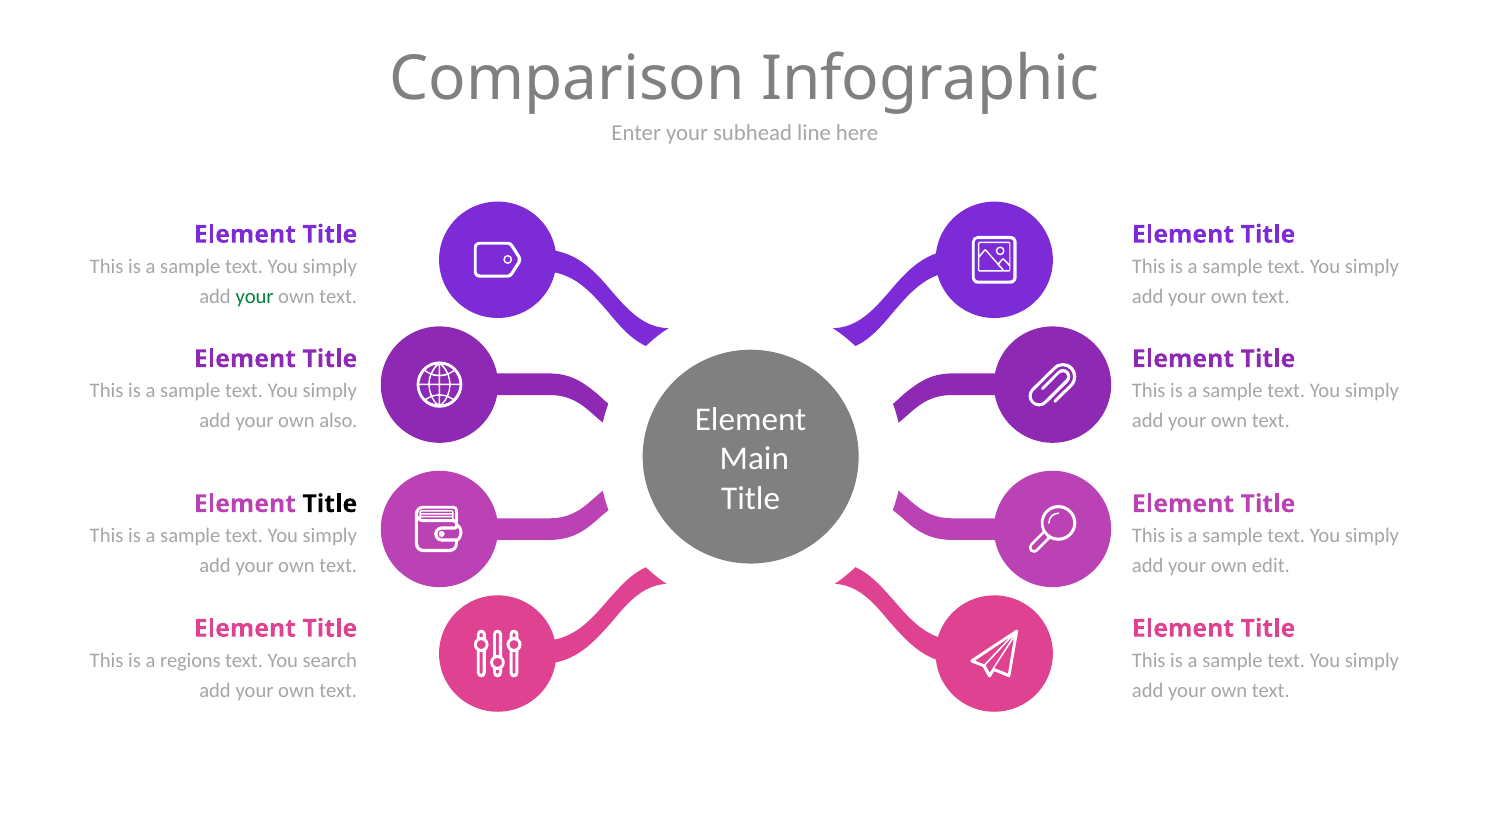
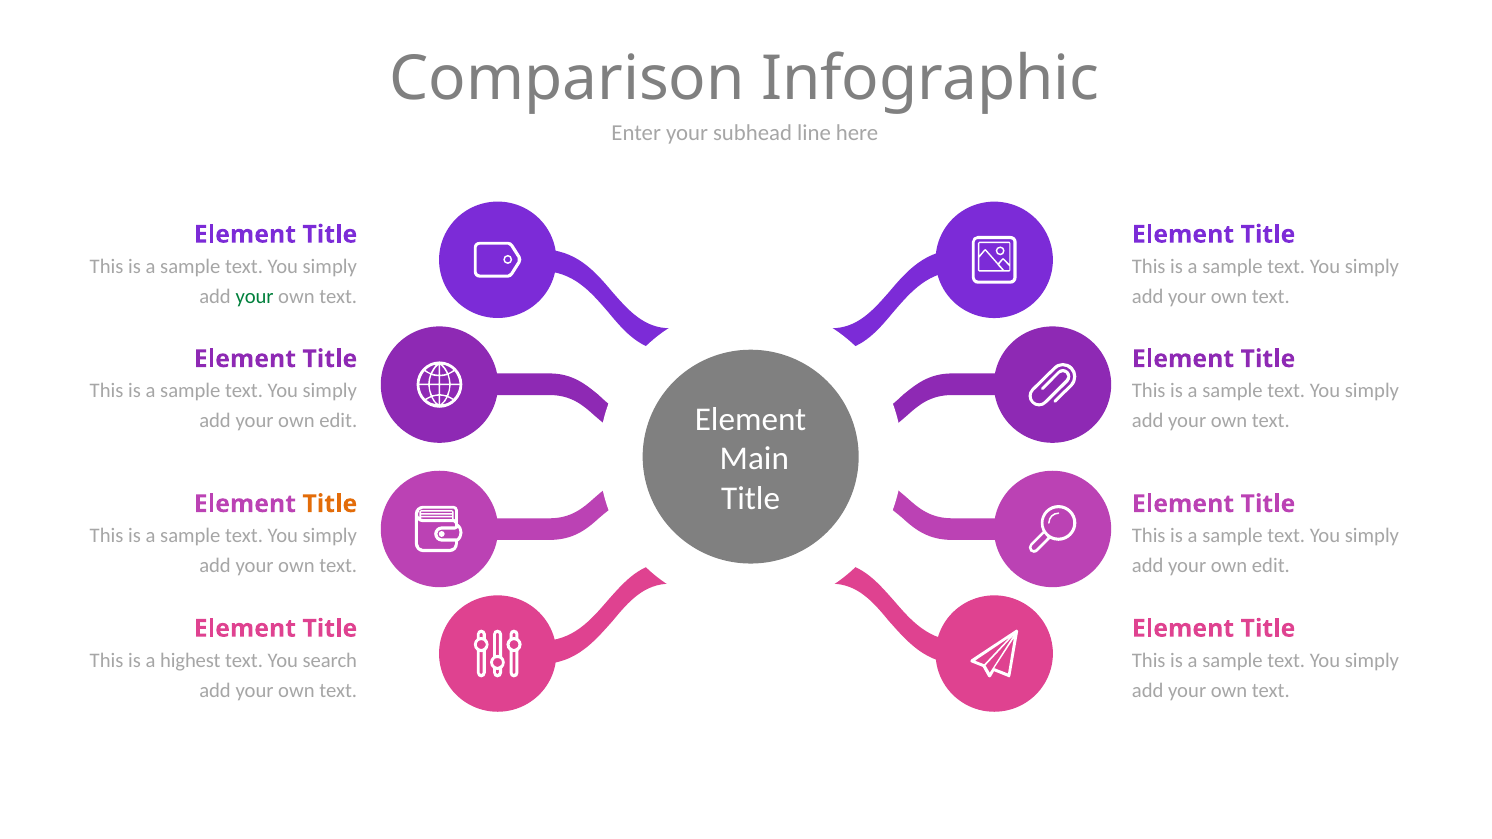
also at (338, 421): also -> edit
Title at (330, 504) colour: black -> orange
regions: regions -> highest
